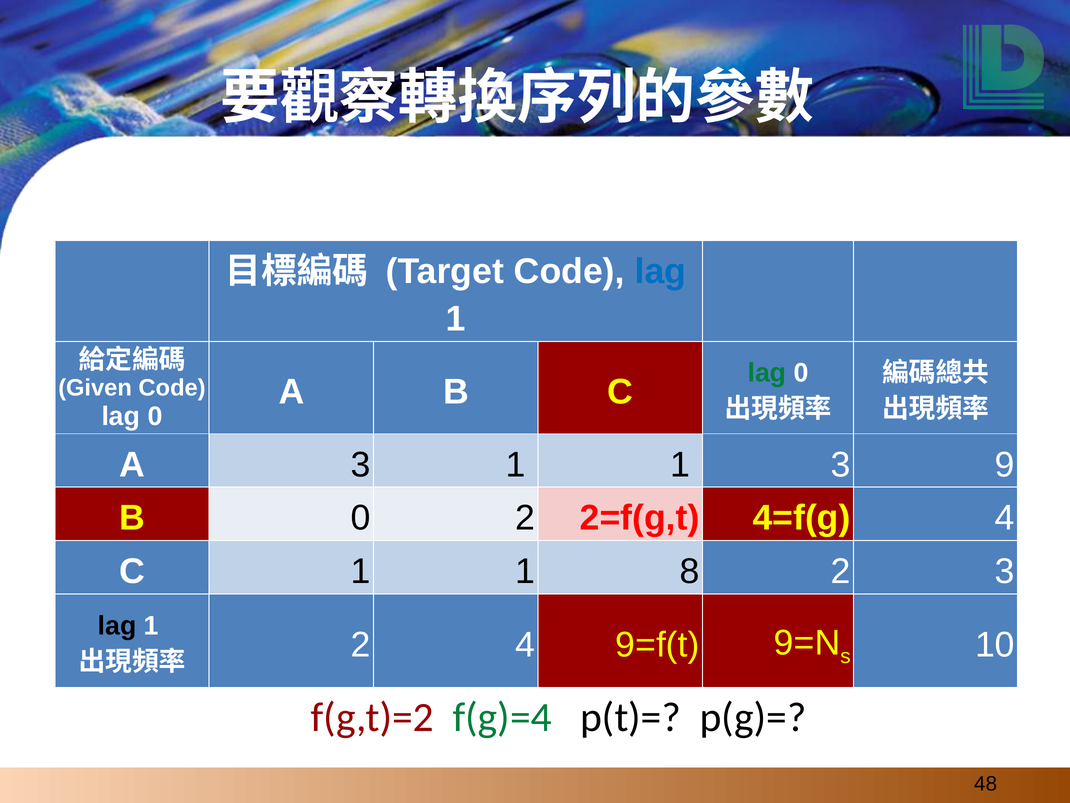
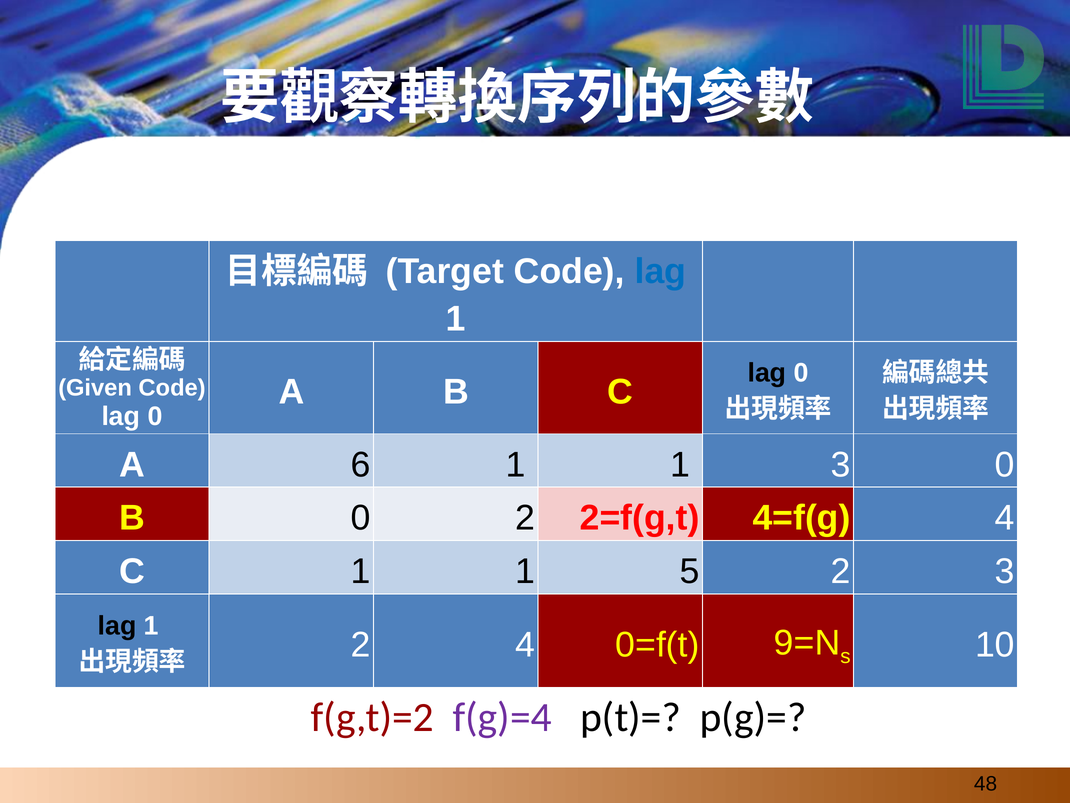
lag at (767, 373) colour: green -> black
A 3: 3 -> 6
3 9: 9 -> 0
8: 8 -> 5
9=f(t: 9=f(t -> 0=f(t
f(g)=4 colour: green -> purple
